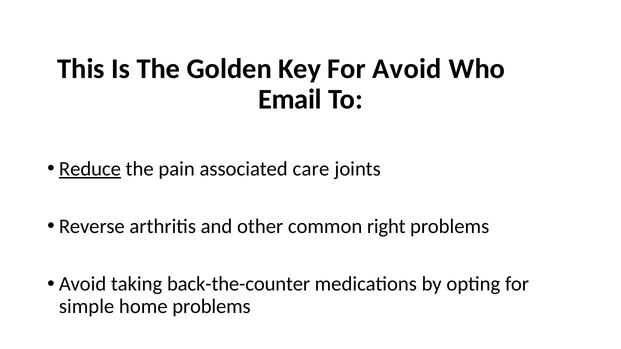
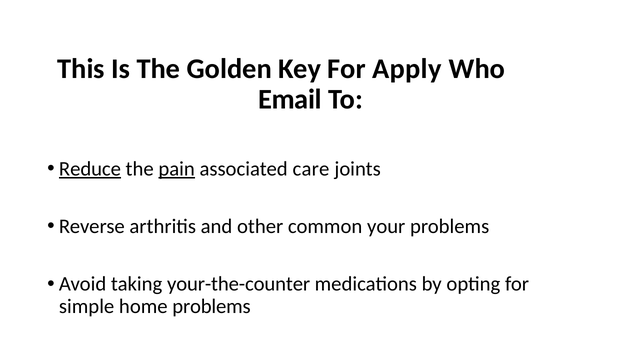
For Avoid: Avoid -> Apply
pain underline: none -> present
right: right -> your
back-the-counter: back-the-counter -> your-the-counter
